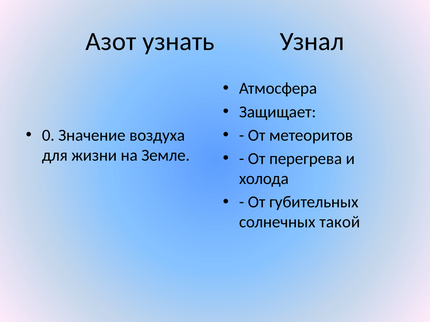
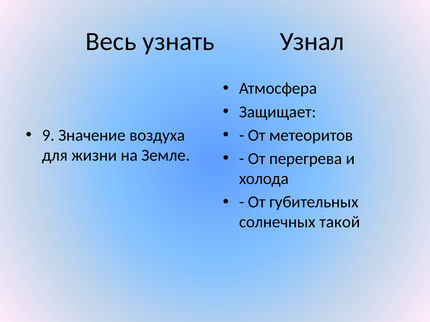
Азот: Азот -> Весь
0: 0 -> 9
